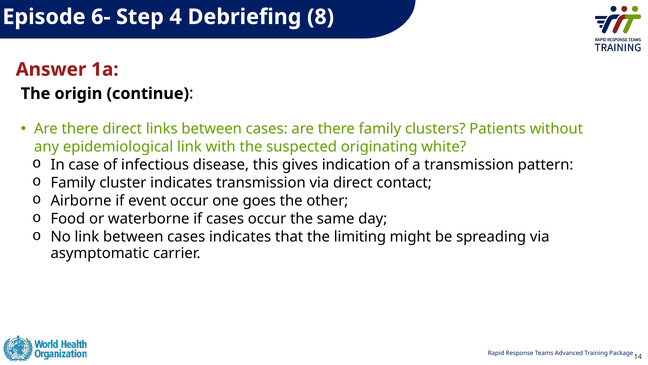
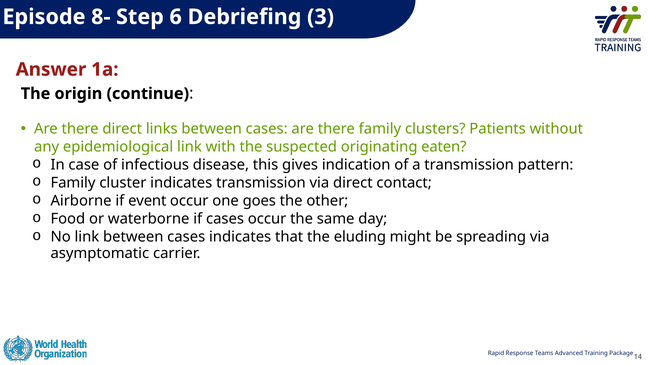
6-: 6- -> 8-
4: 4 -> 6
8: 8 -> 3
white: white -> eaten
limiting: limiting -> eluding
